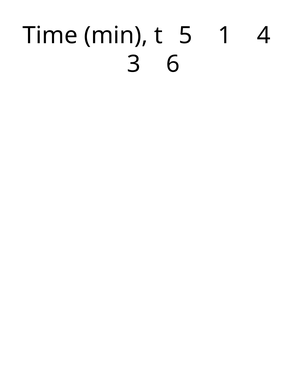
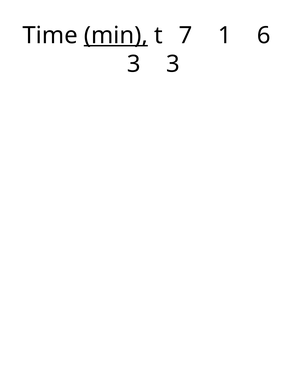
min underline: none -> present
5: 5 -> 7
4: 4 -> 6
3 6: 6 -> 3
